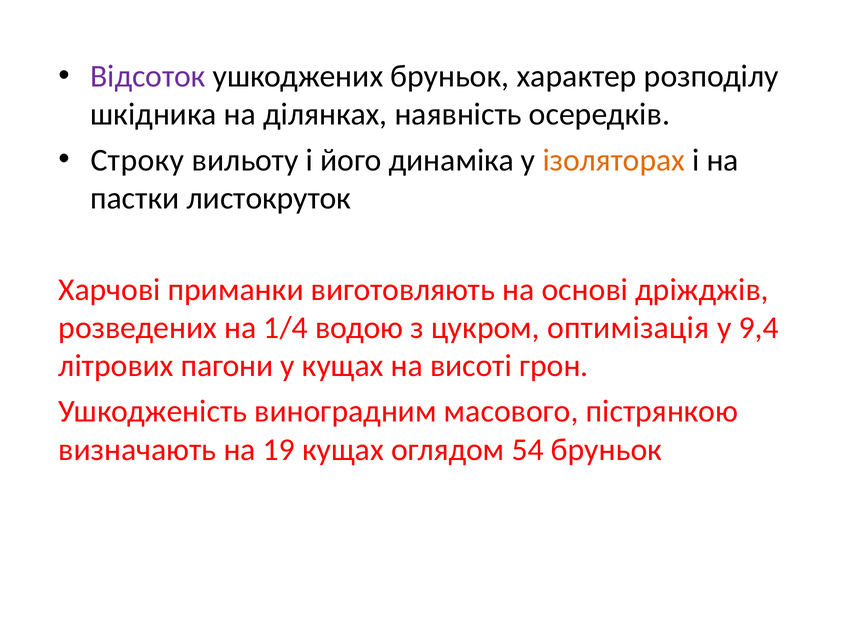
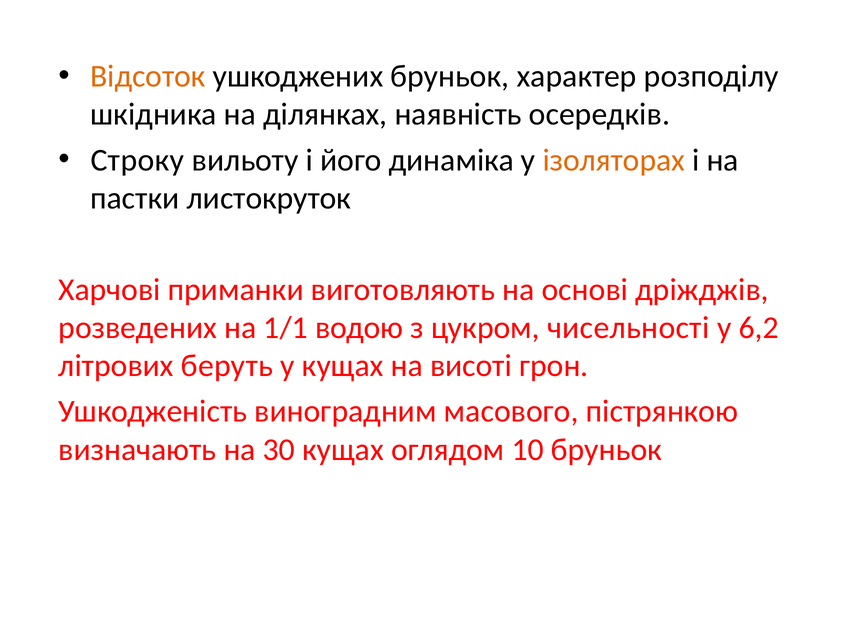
Відсоток colour: purple -> orange
1/4: 1/4 -> 1/1
оптимізація: оптимізація -> чисельності
9,4: 9,4 -> 6,2
пагони: пагони -> беруть
19: 19 -> 30
54: 54 -> 10
